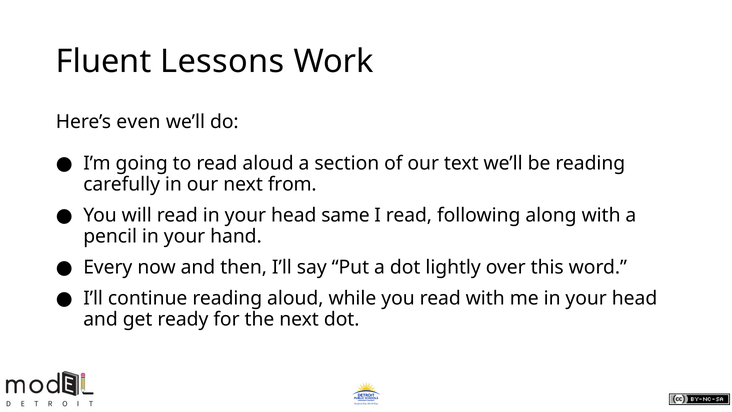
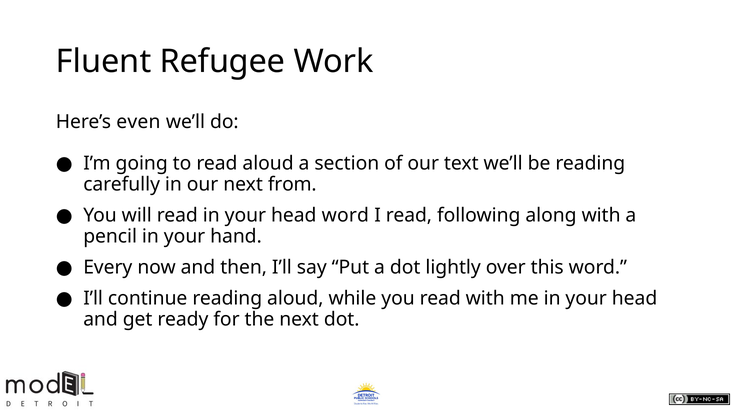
Lessons: Lessons -> Refugee
head same: same -> word
